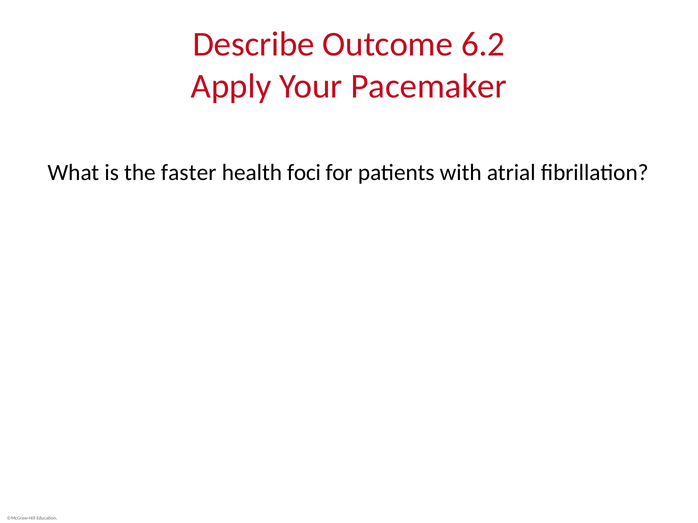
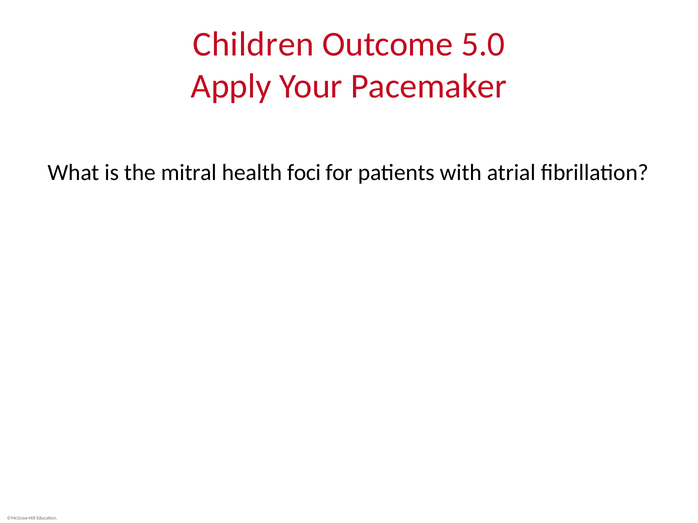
Describe: Describe -> Children
6.2: 6.2 -> 5.0
faster: faster -> mitral
